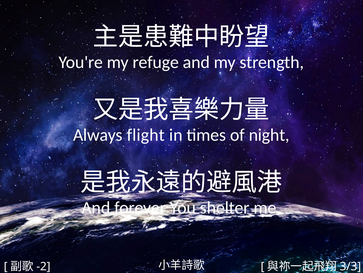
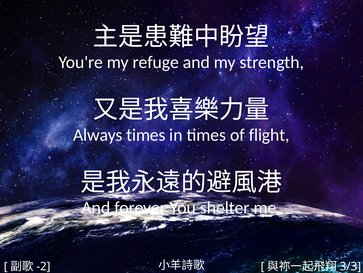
Always flight: flight -> times
night: night -> flight
